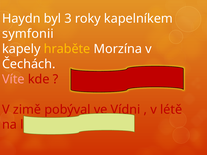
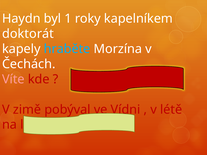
3: 3 -> 1
symfonii: symfonii -> doktorát
hraběte colour: yellow -> light blue
